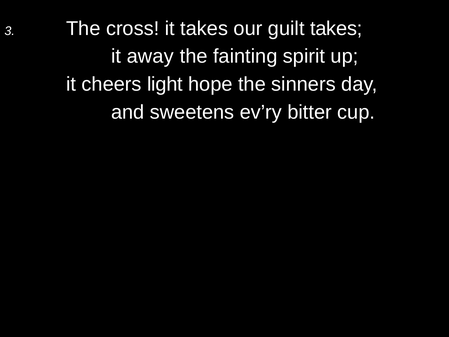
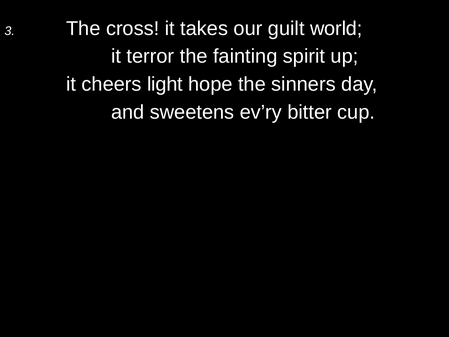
guilt takes: takes -> world
away: away -> terror
